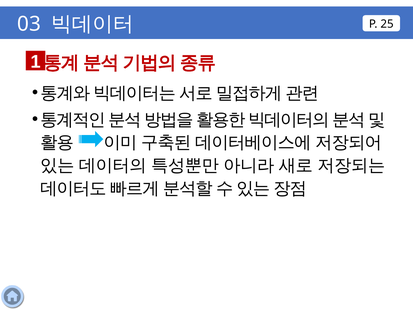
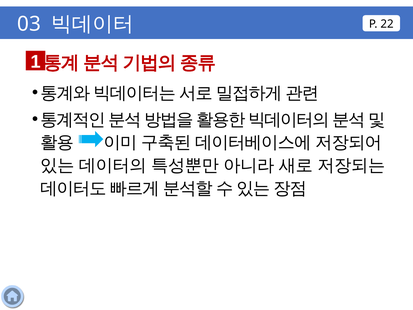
25: 25 -> 22
